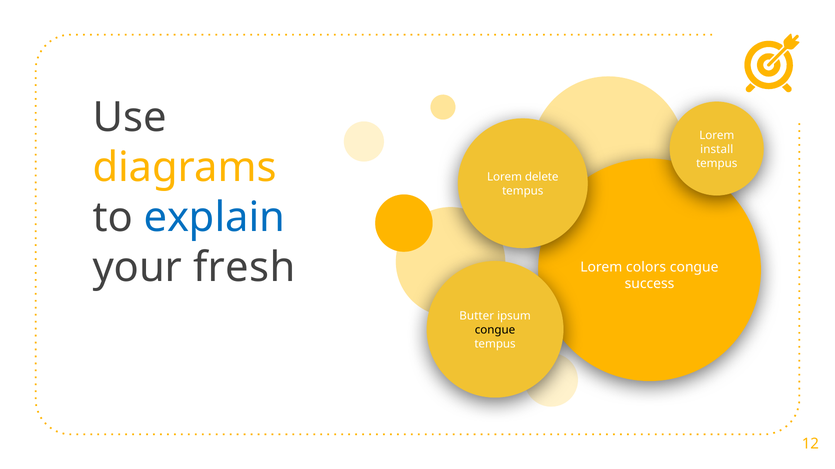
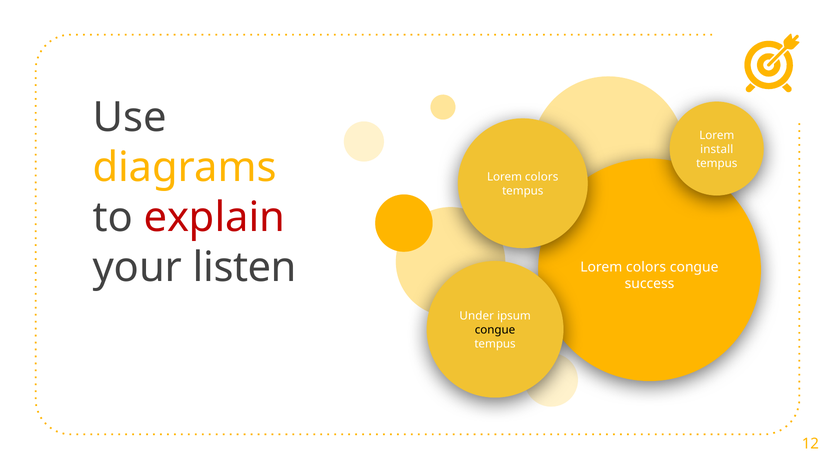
delete at (542, 177): delete -> colors
explain colour: blue -> red
fresh: fresh -> listen
Butter: Butter -> Under
